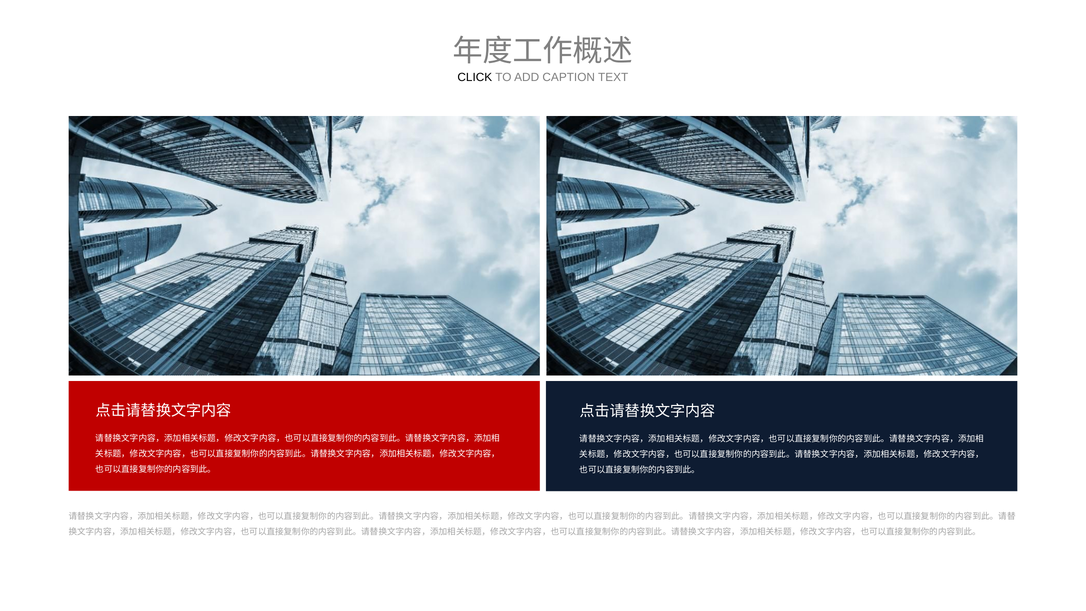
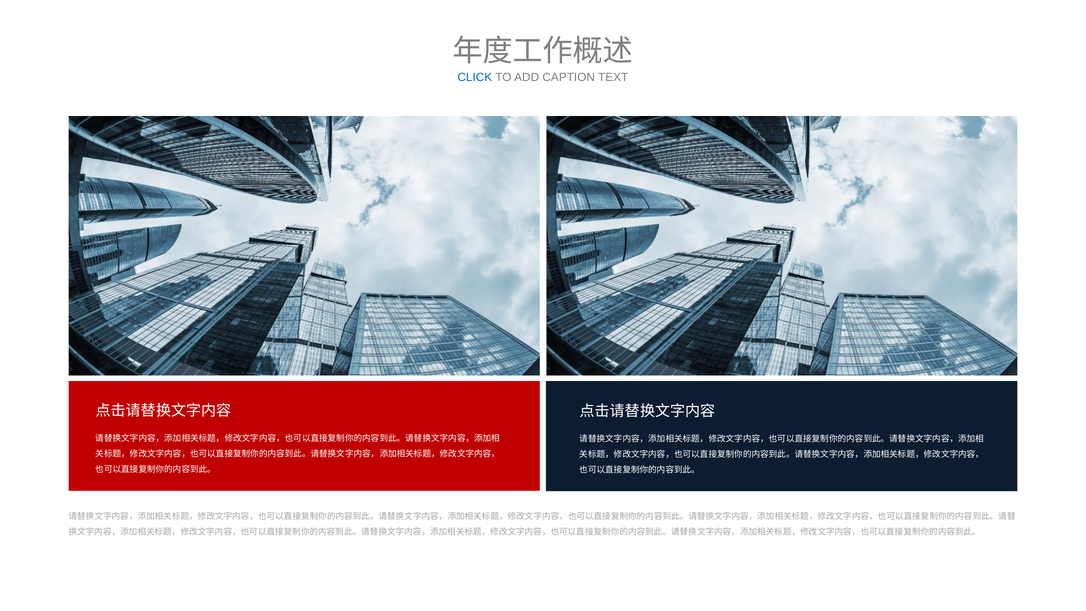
CLICK colour: black -> blue
